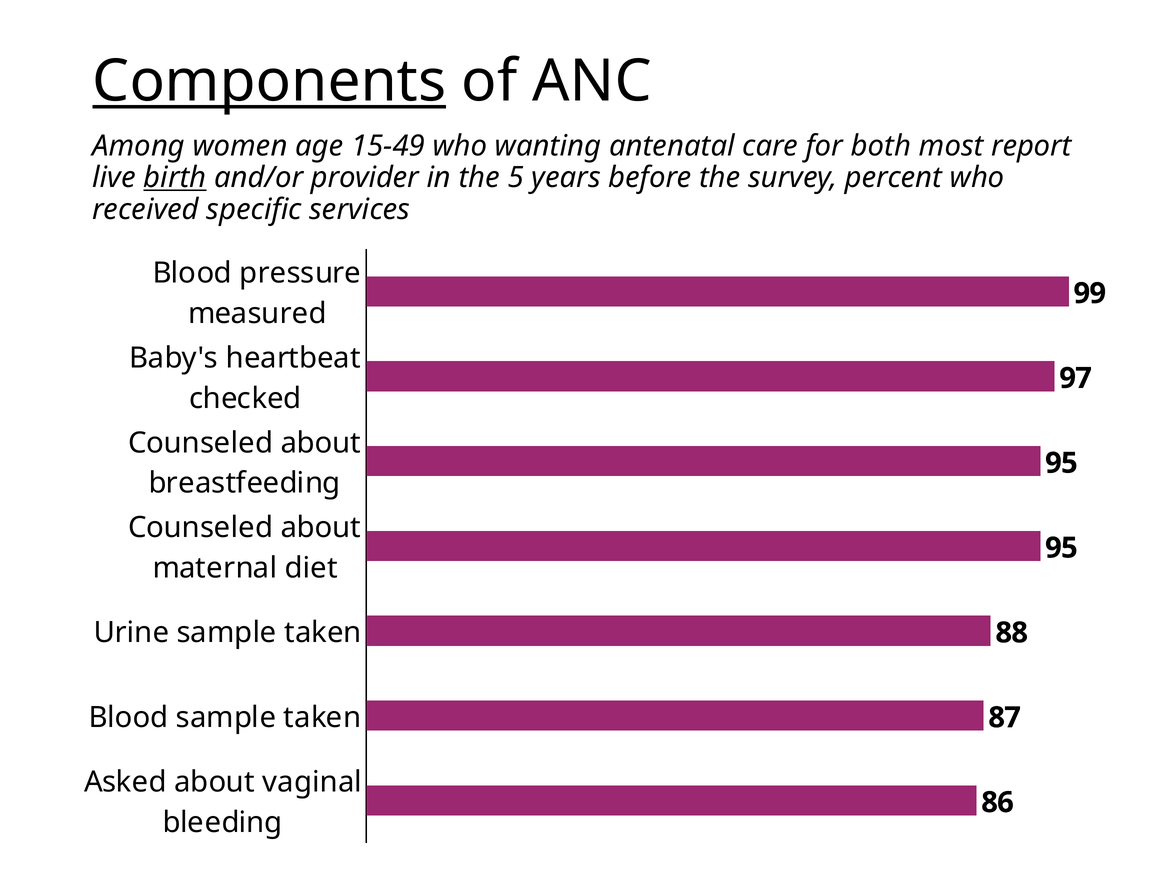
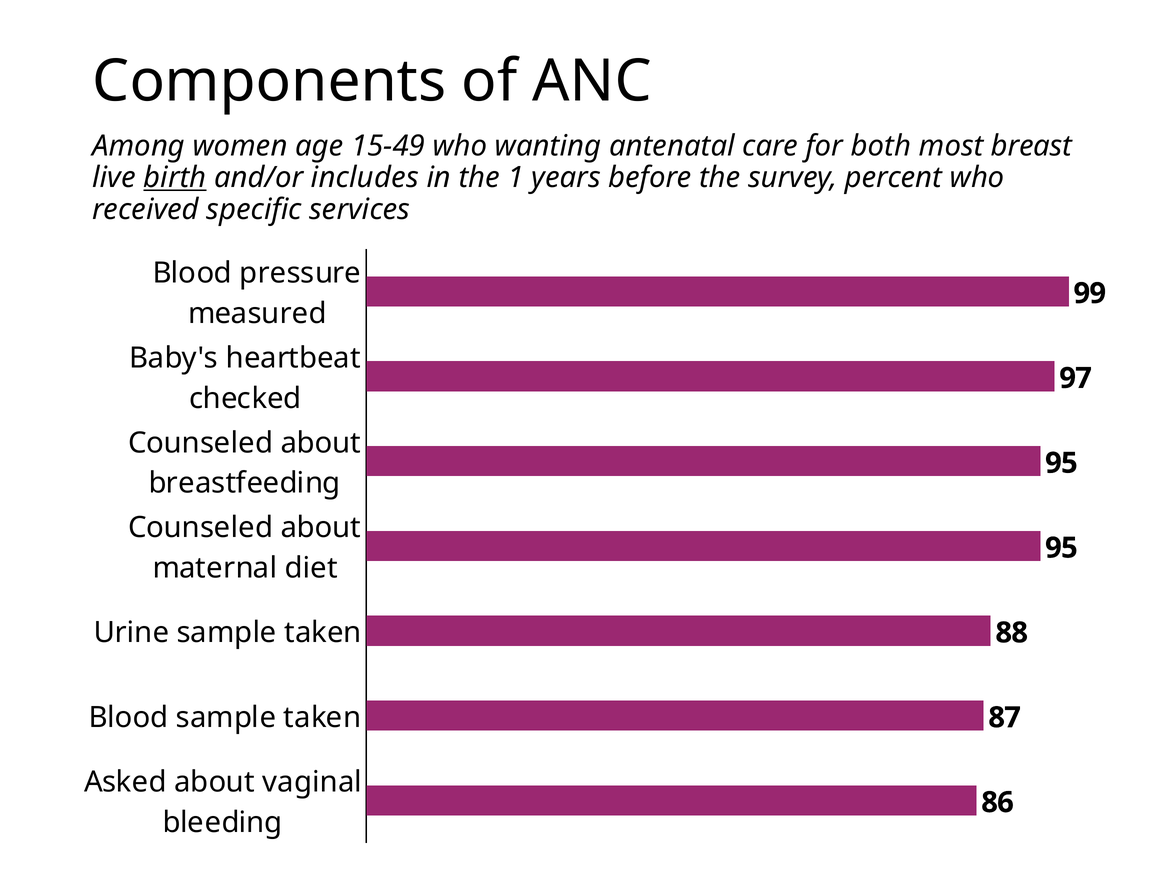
Components underline: present -> none
report: report -> breast
provider: provider -> includes
5: 5 -> 1
